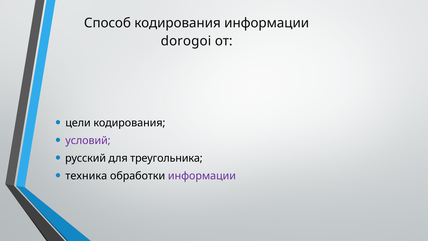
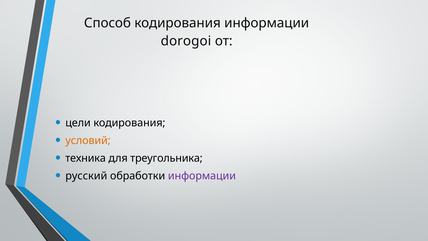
условий colour: purple -> orange
русский: русский -> техника
техника: техника -> русский
